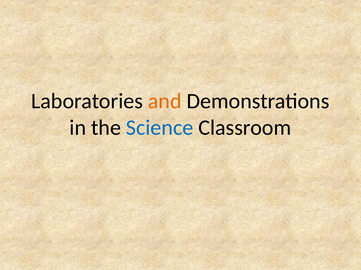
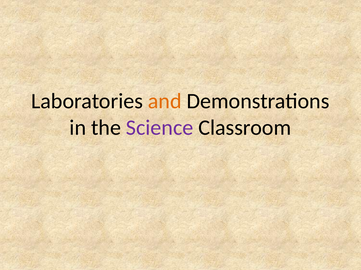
Science colour: blue -> purple
